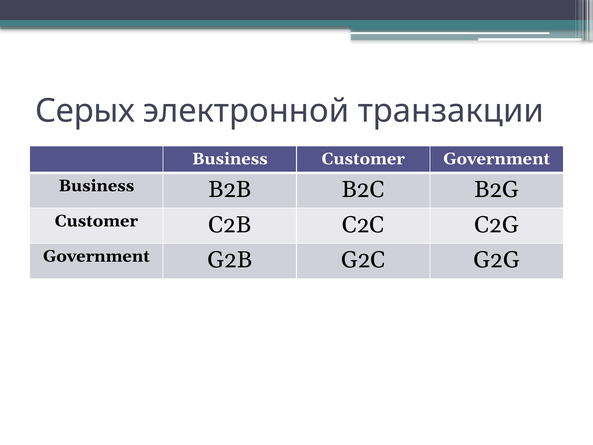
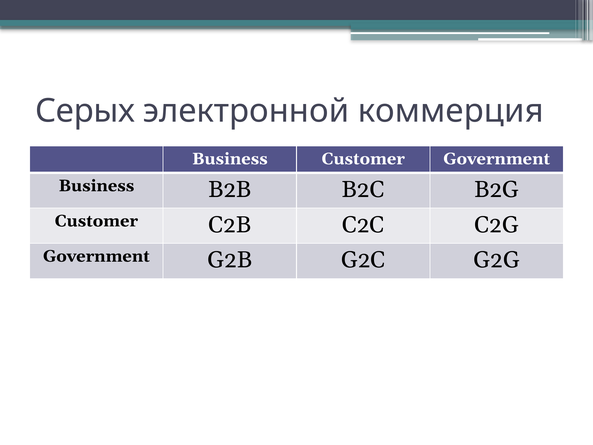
транзакции: транзакции -> коммерция
